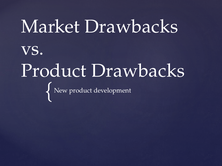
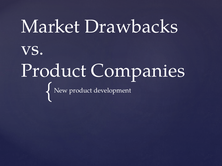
Product Drawbacks: Drawbacks -> Companies
